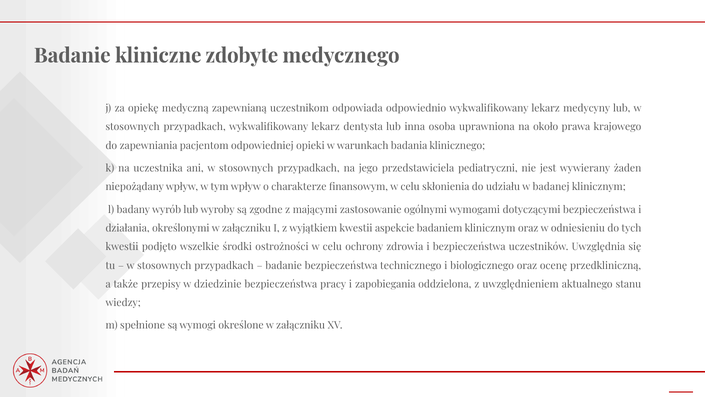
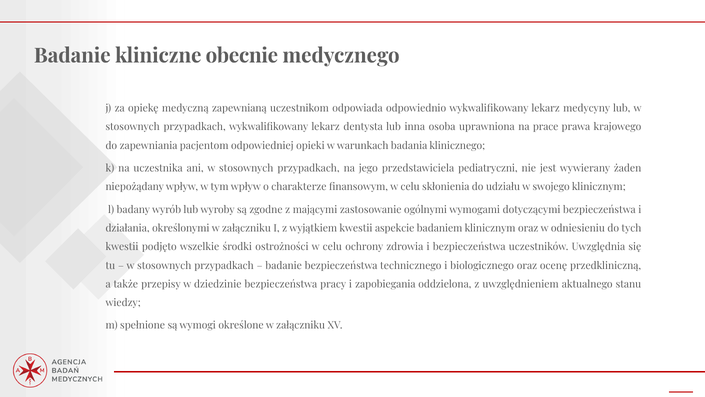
zdobyte: zdobyte -> obecnie
około: około -> prace
badanej: badanej -> swojego
